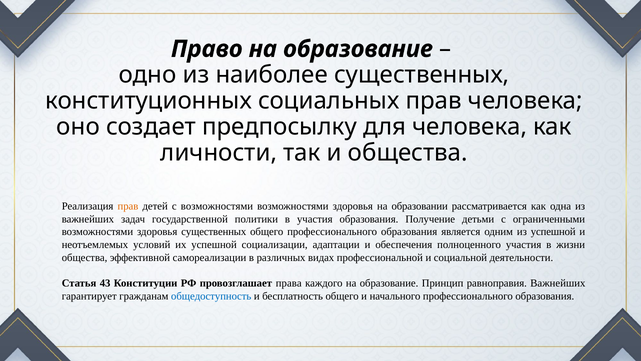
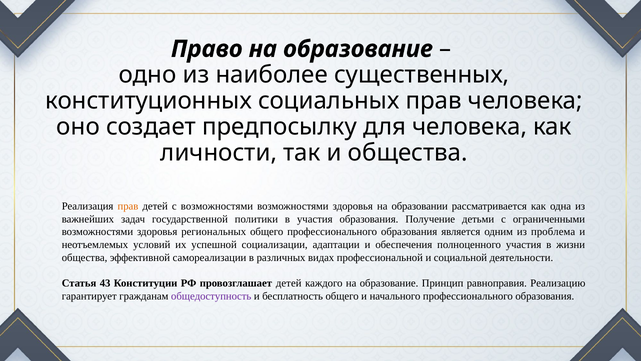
здоровья существенных: существенных -> региональных
из успешной: успешной -> проблема
провозглашает права: права -> детей
равноправия Важнейших: Важнейших -> Реализацию
общедоступность colour: blue -> purple
